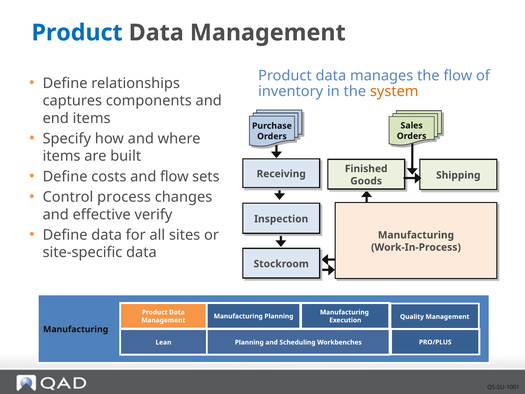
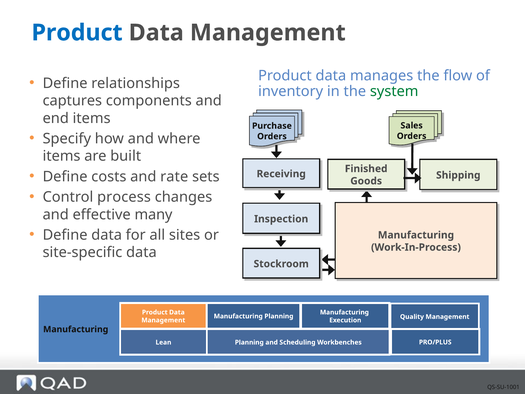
system colour: orange -> green
and flow: flow -> rate
verify: verify -> many
